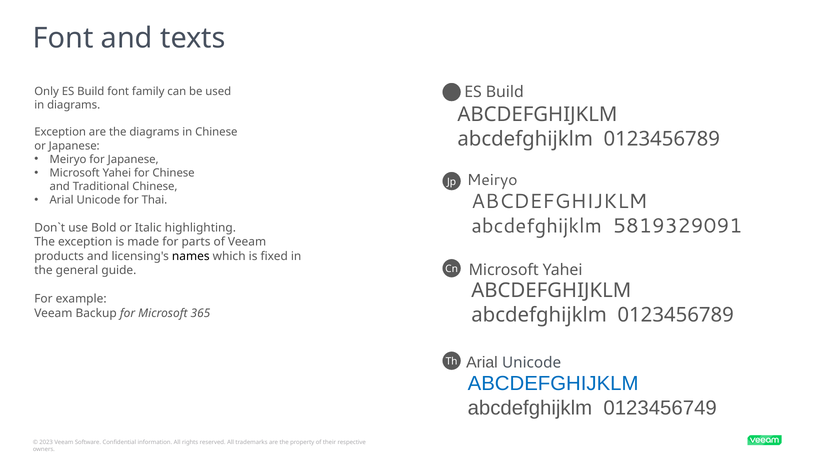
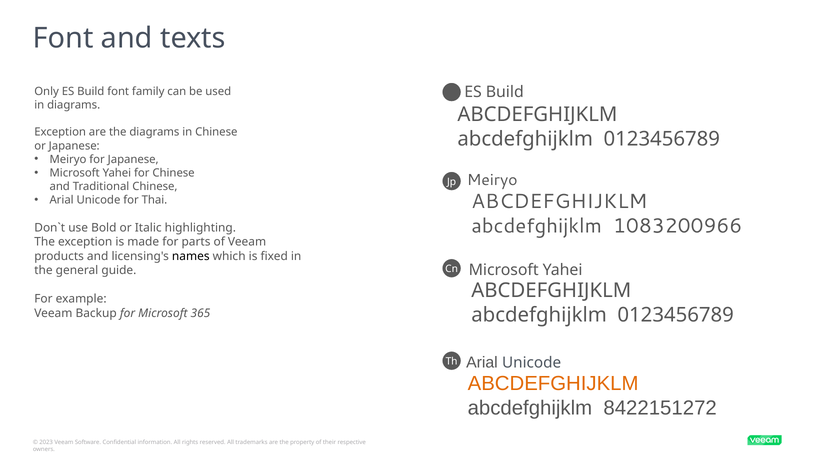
5819329091: 5819329091 -> 1083200966
ABCDEFGHIJKLM at (553, 384) colour: blue -> orange
0123456749: 0123456749 -> 8422151272
